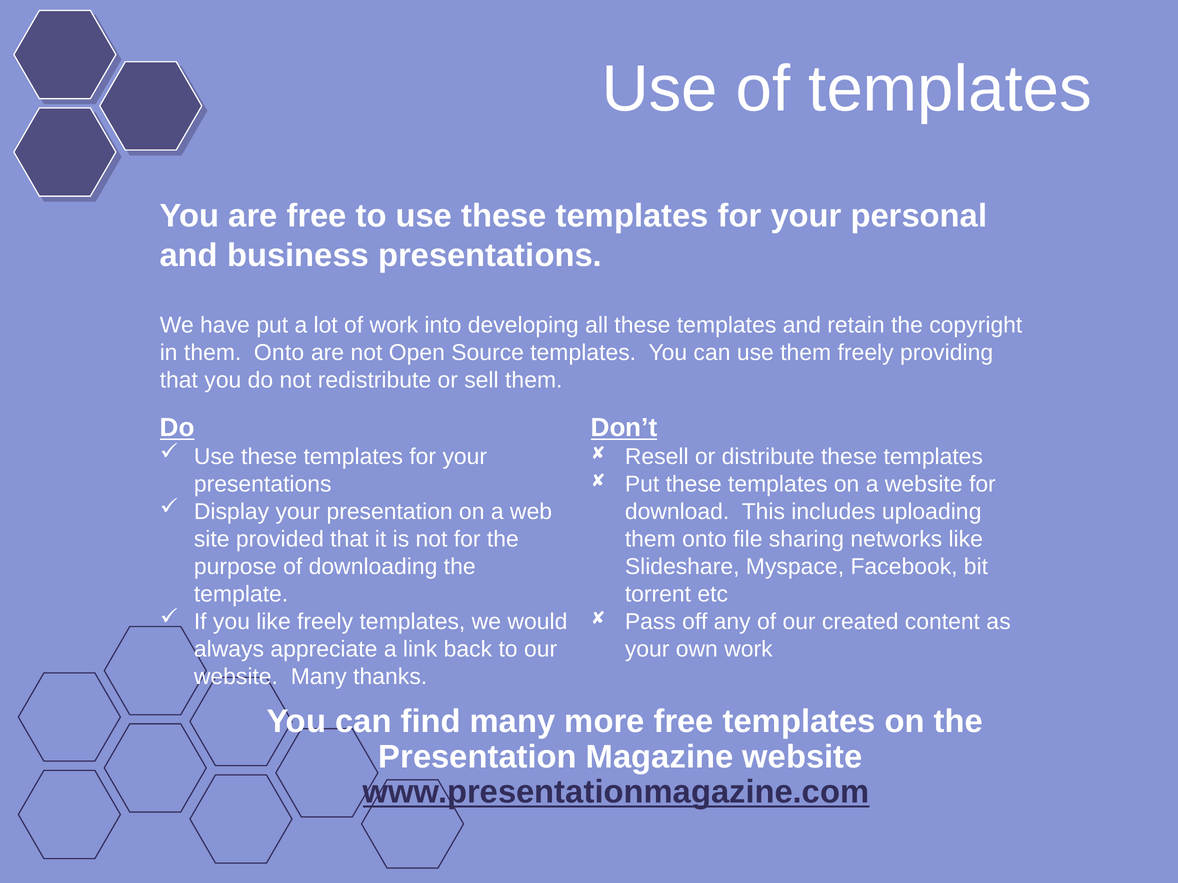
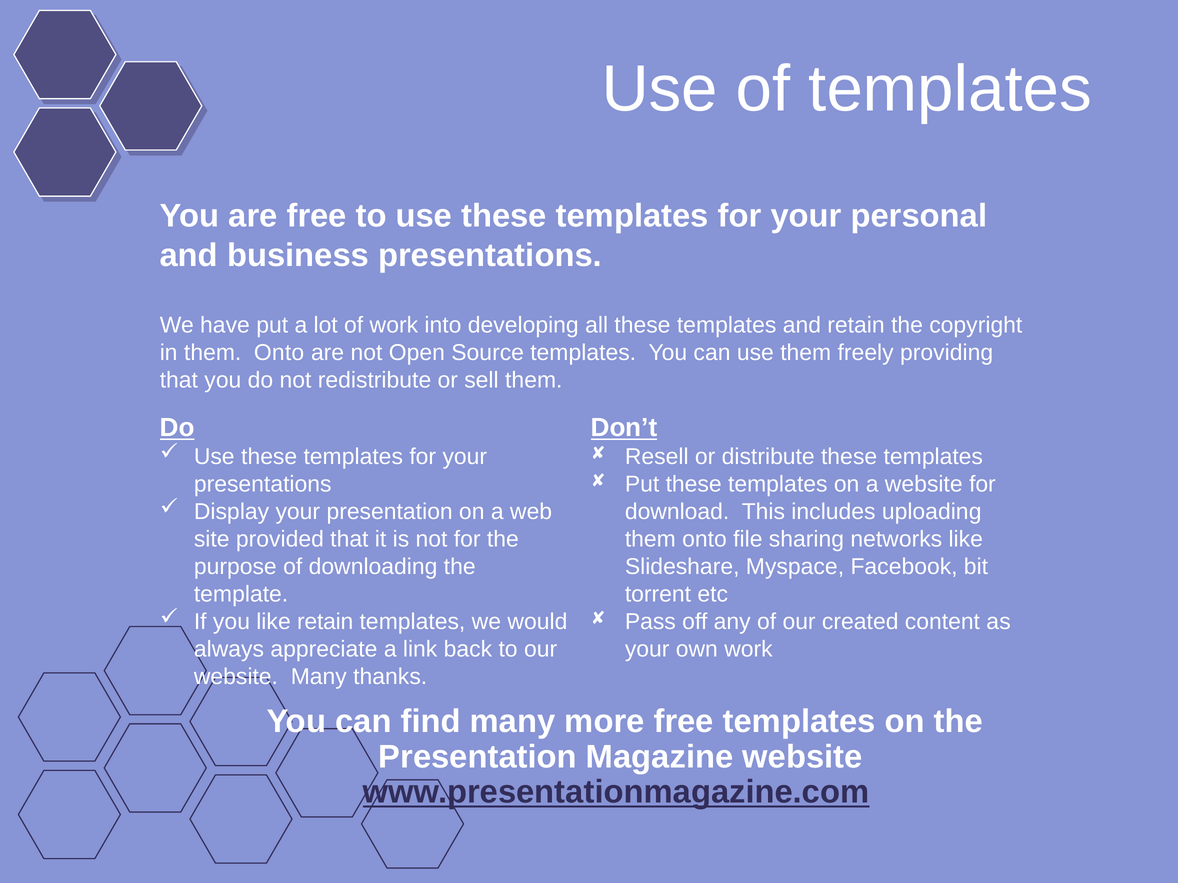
like freely: freely -> retain
